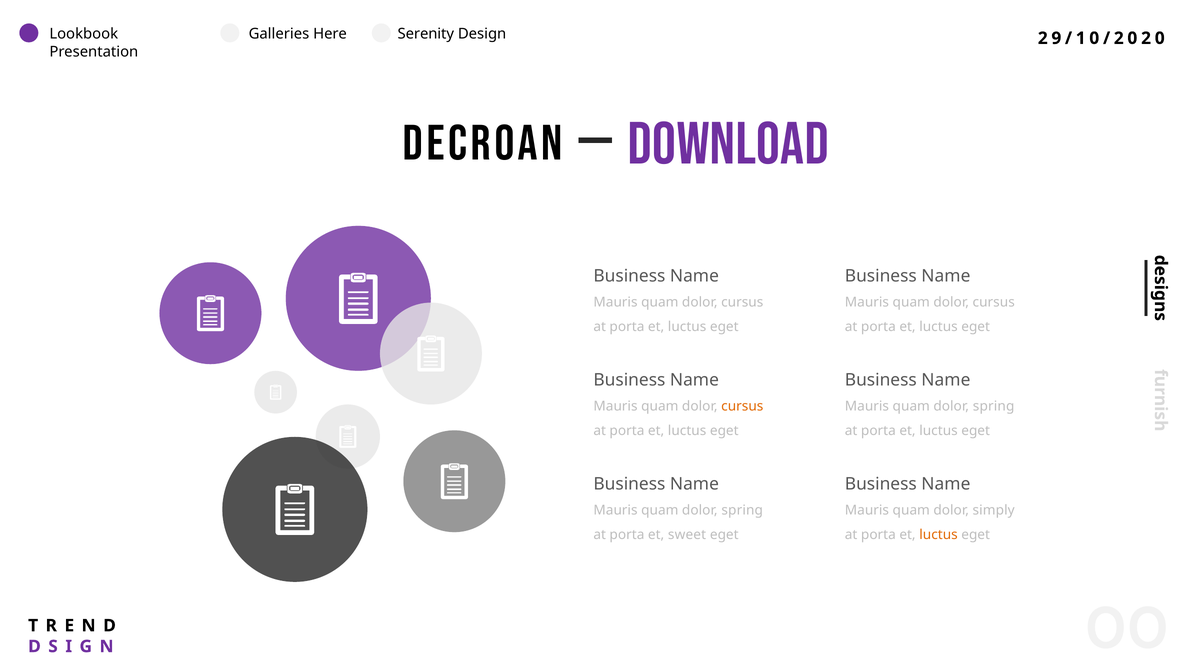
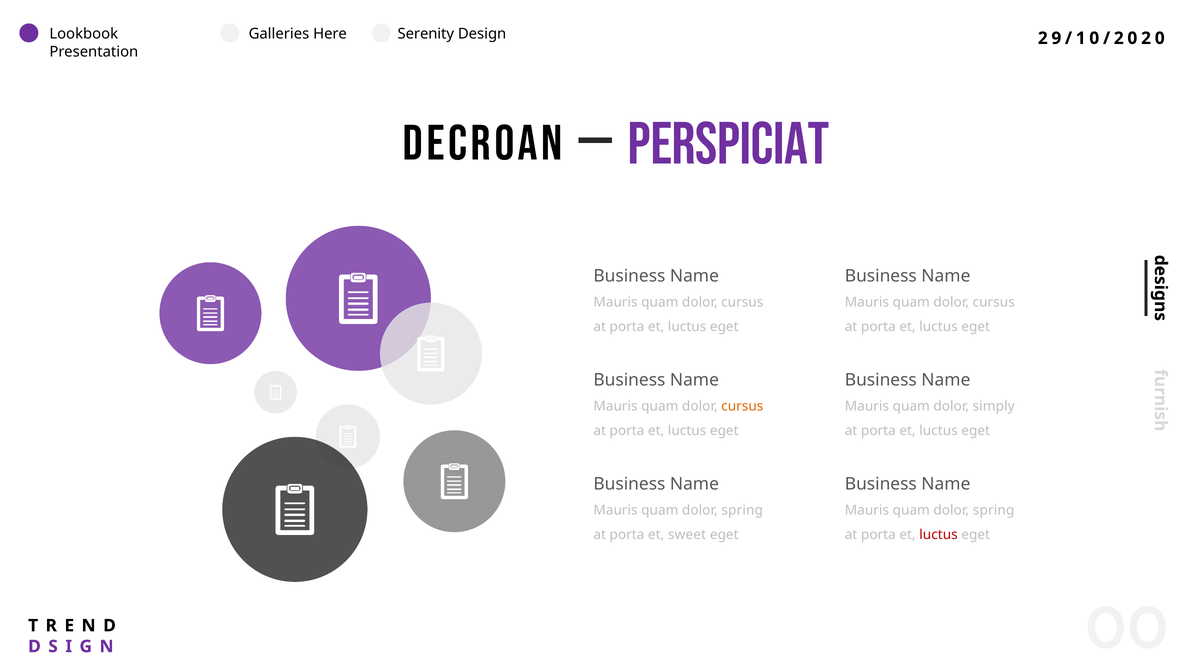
DOWNLOAD: DOWNLOAD -> PERSPICIAT
spring at (994, 407): spring -> simply
simply at (994, 511): simply -> spring
luctus at (939, 535) colour: orange -> red
